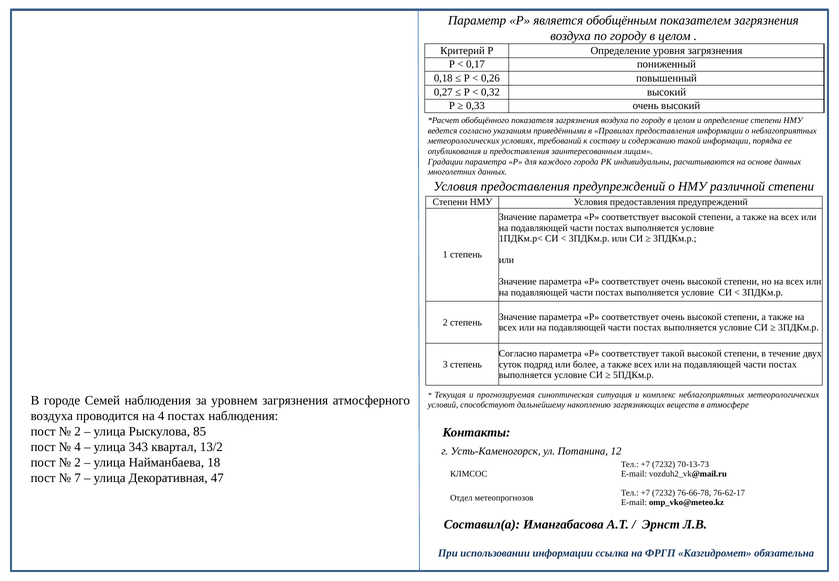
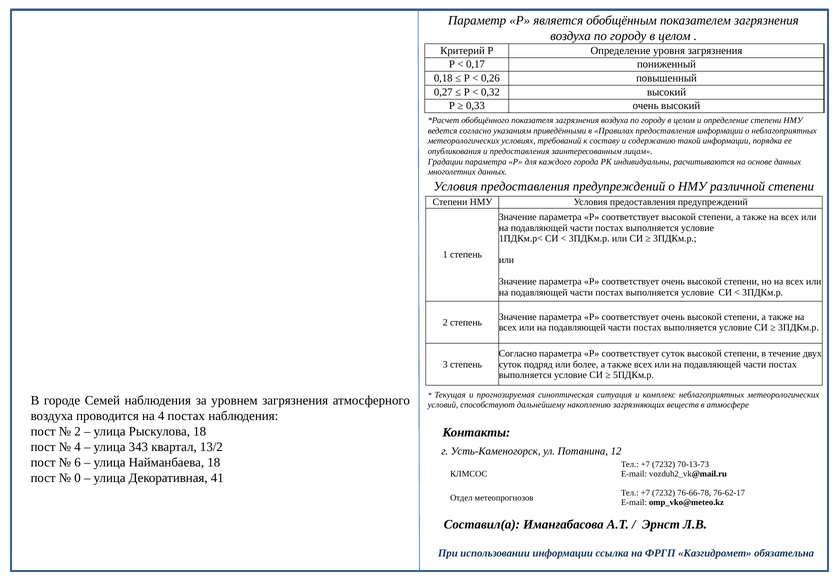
соответствует такой: такой -> суток
Рыскулова 85: 85 -> 18
2 at (78, 463): 2 -> 6
7: 7 -> 0
47: 47 -> 41
